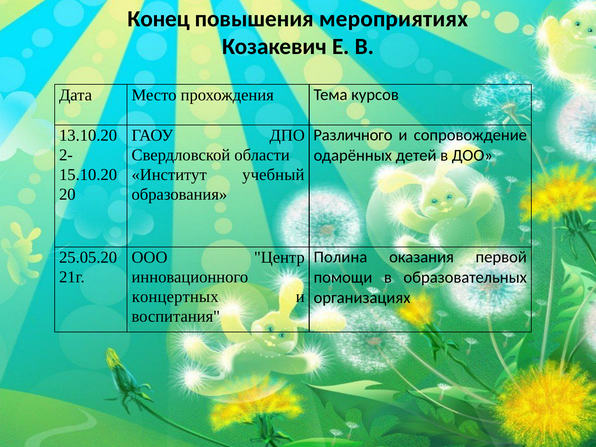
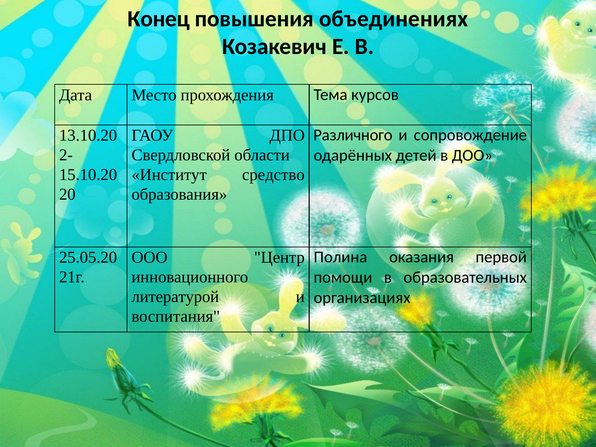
мероприятиях: мероприятиях -> объединениях
учебный: учебный -> средство
концертных: концертных -> литературой
